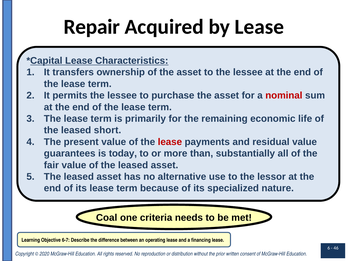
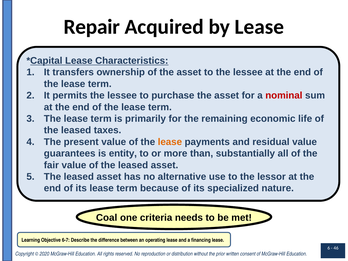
short: short -> taxes
lease at (170, 142) colour: red -> orange
today: today -> entity
